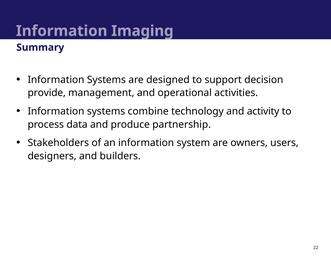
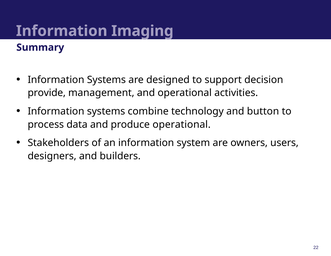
activity: activity -> button
produce partnership: partnership -> operational
